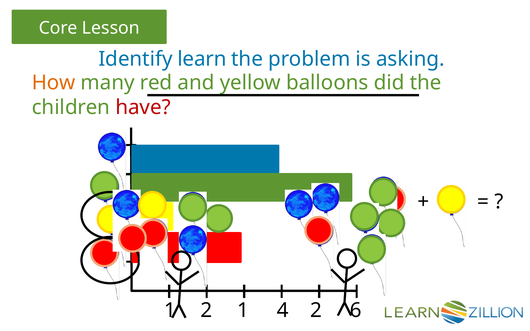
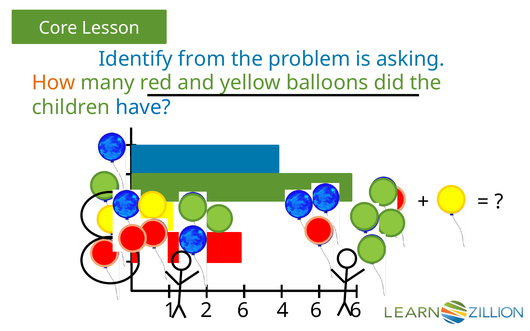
learn: learn -> from
have colour: red -> blue
2 1: 1 -> 6
4 2: 2 -> 6
